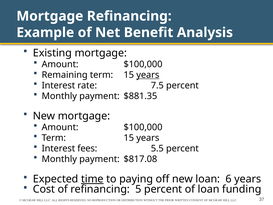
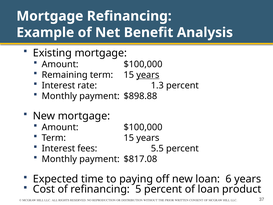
7.5: 7.5 -> 1.3
$881.35: $881.35 -> $898.88
time underline: present -> none
funding: funding -> product
